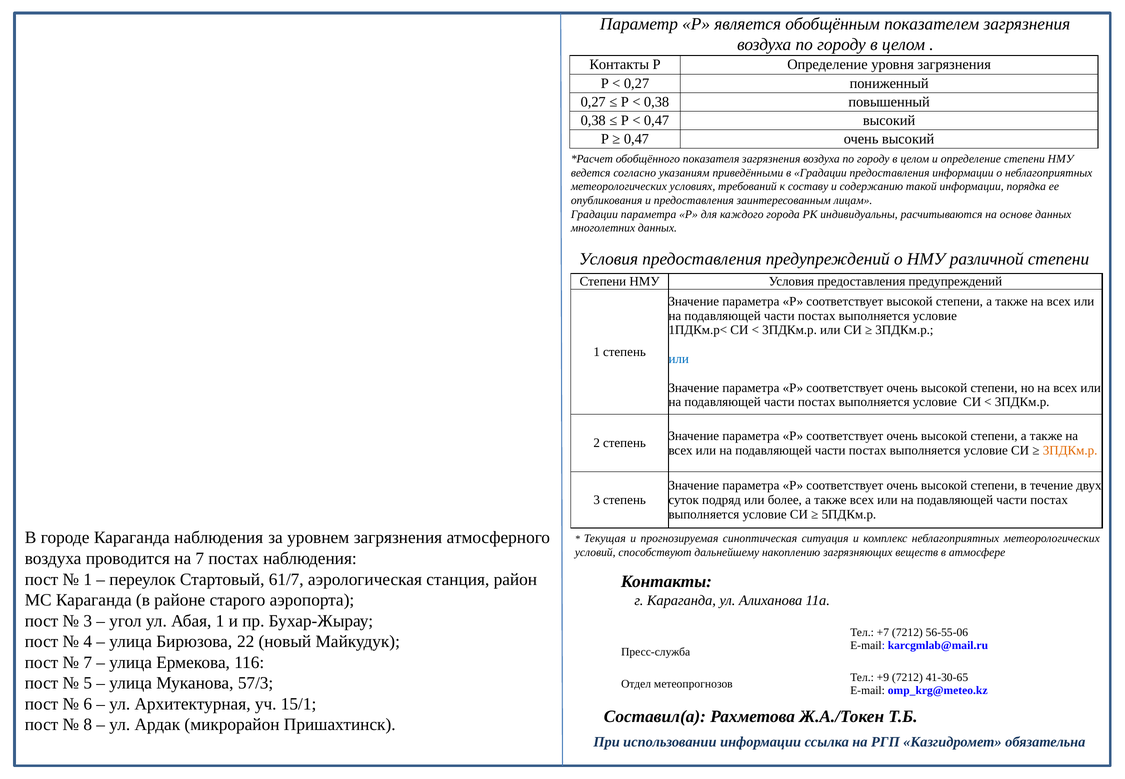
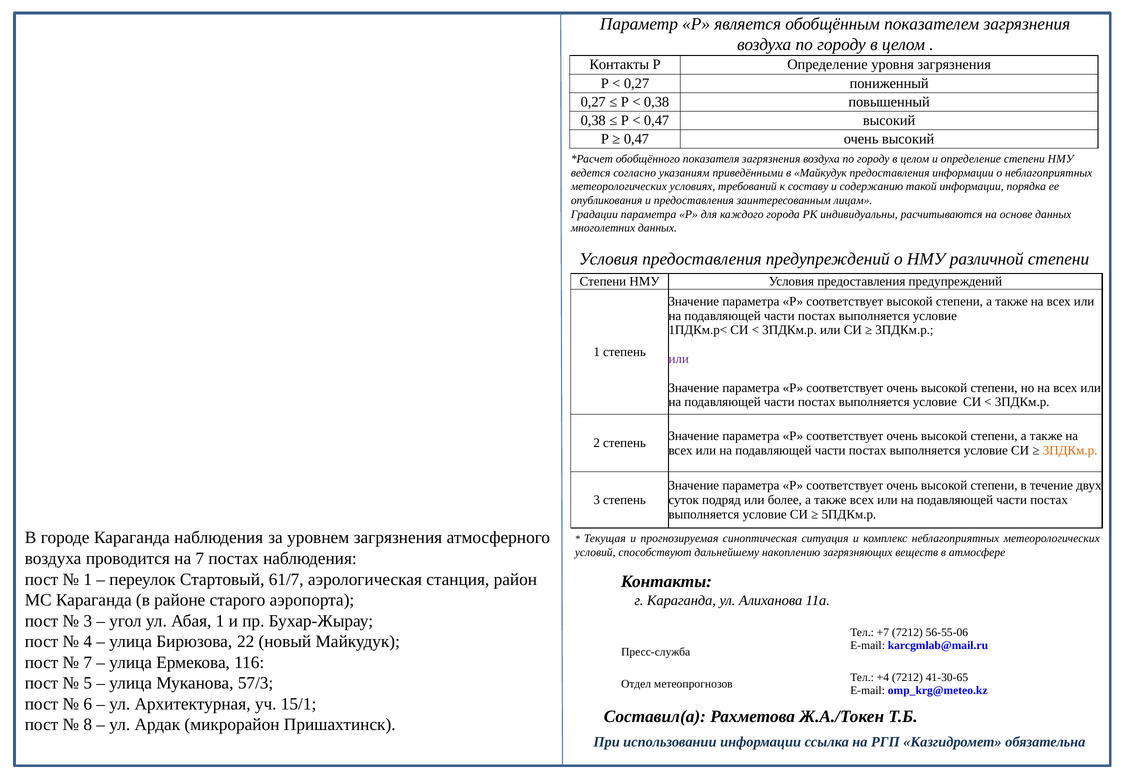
в Градации: Градации -> Майкудук
или at (679, 359) colour: blue -> purple
+9: +9 -> +4
